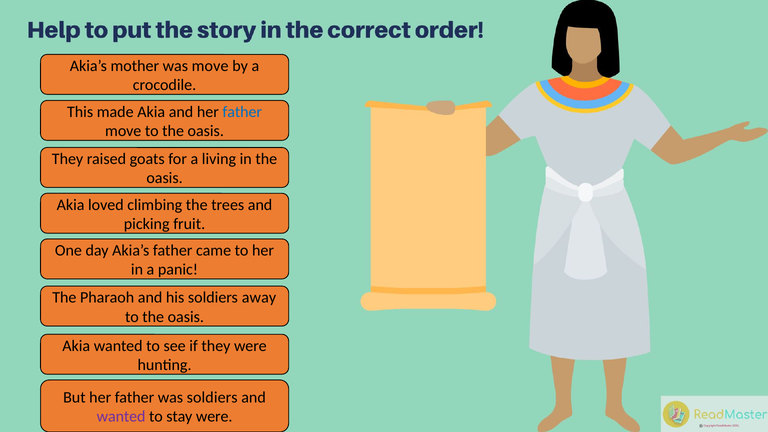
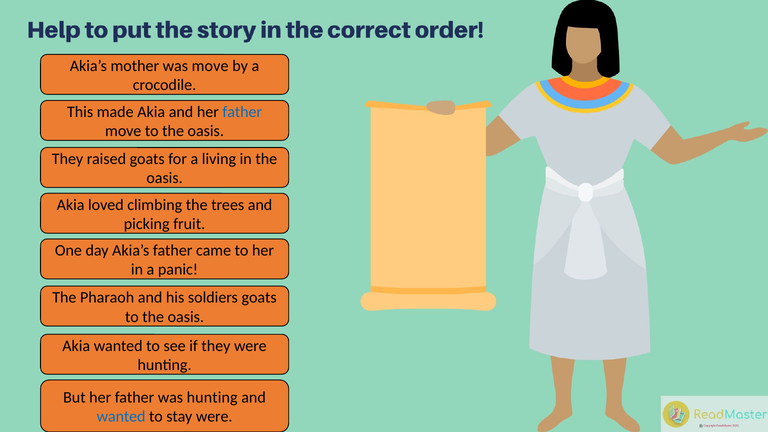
soldiers away: away -> goats
was soldiers: soldiers -> hunting
wanted at (121, 417) colour: purple -> blue
